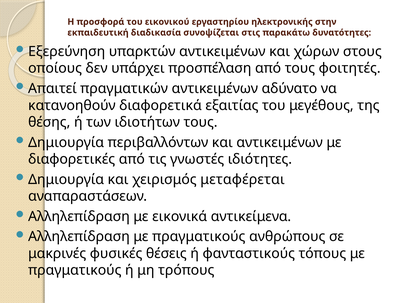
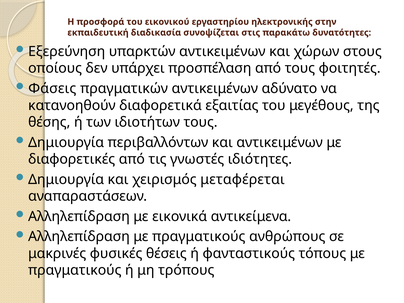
Απαιτεί: Απαιτεί -> Φάσεις
